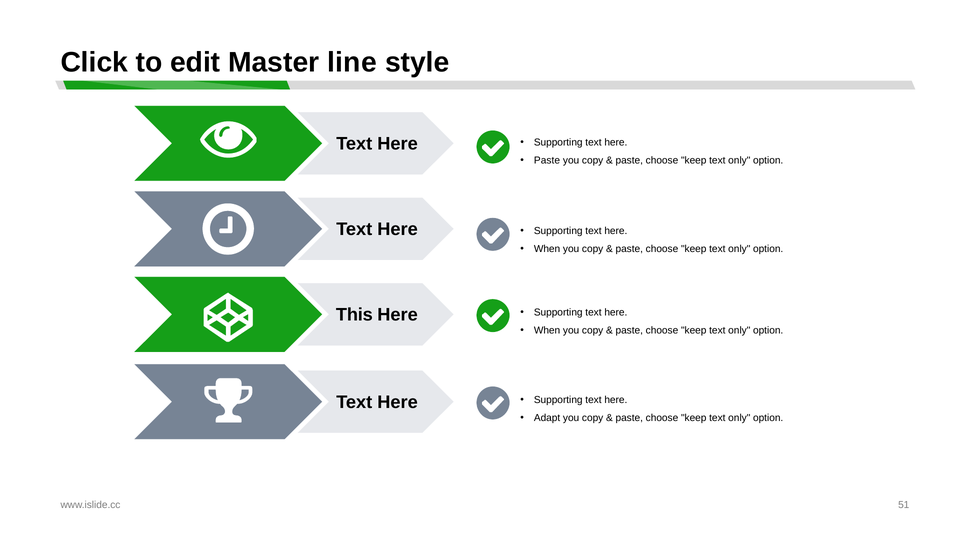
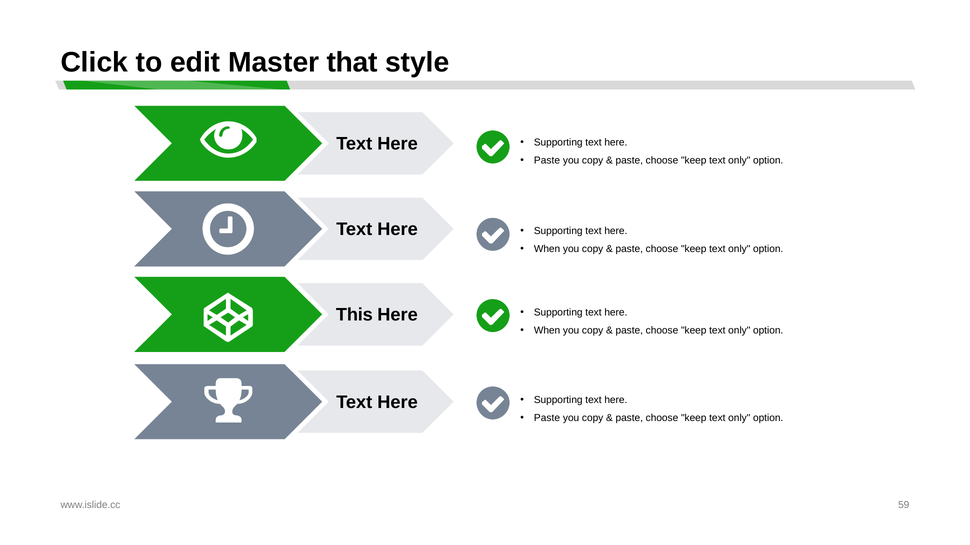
line: line -> that
Adapt at (547, 418): Adapt -> Paste
51: 51 -> 59
